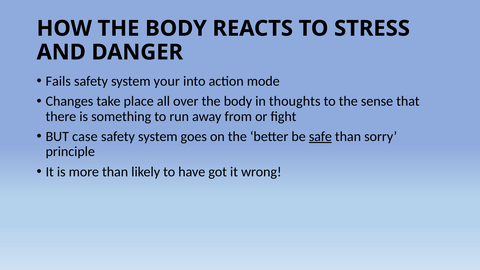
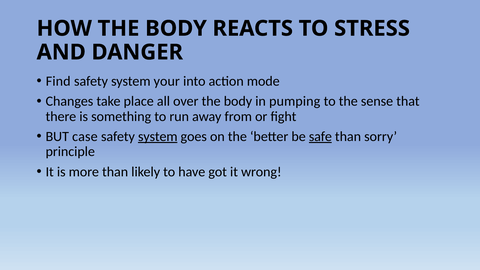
Fails: Fails -> Find
thoughts: thoughts -> pumping
system at (158, 137) underline: none -> present
